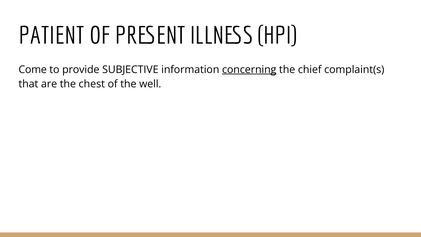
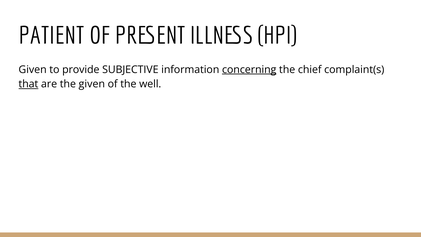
Come at (33, 70): Come -> Given
that underline: none -> present
the chest: chest -> given
